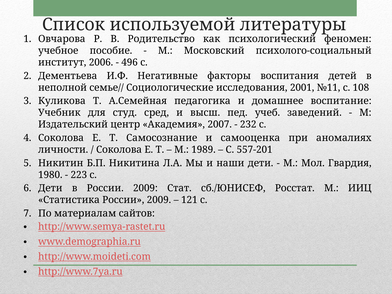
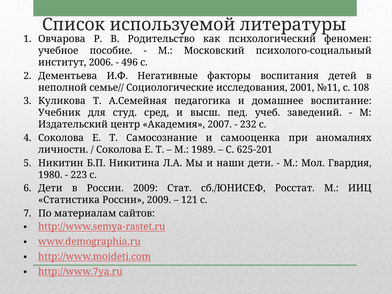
557-201: 557-201 -> 625-201
